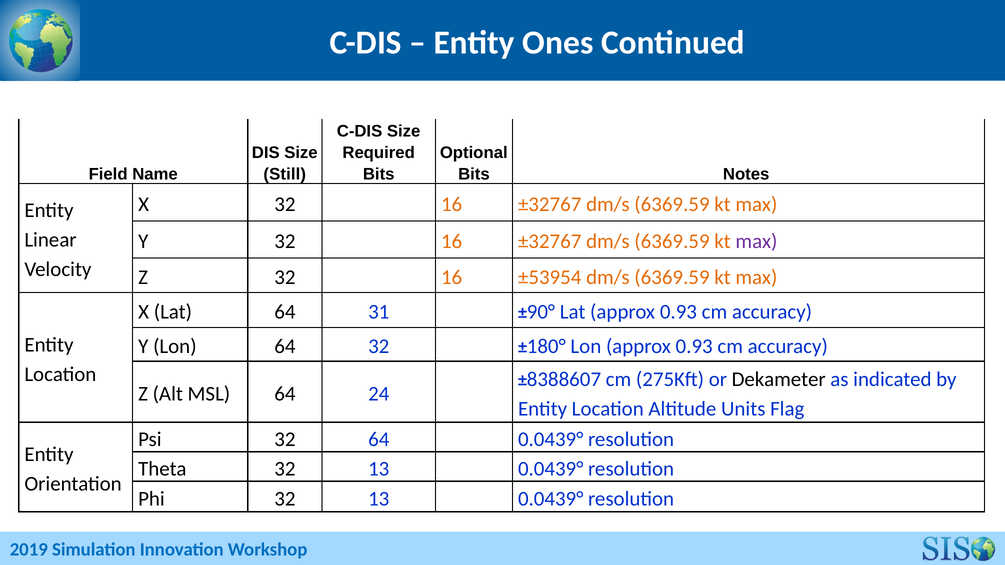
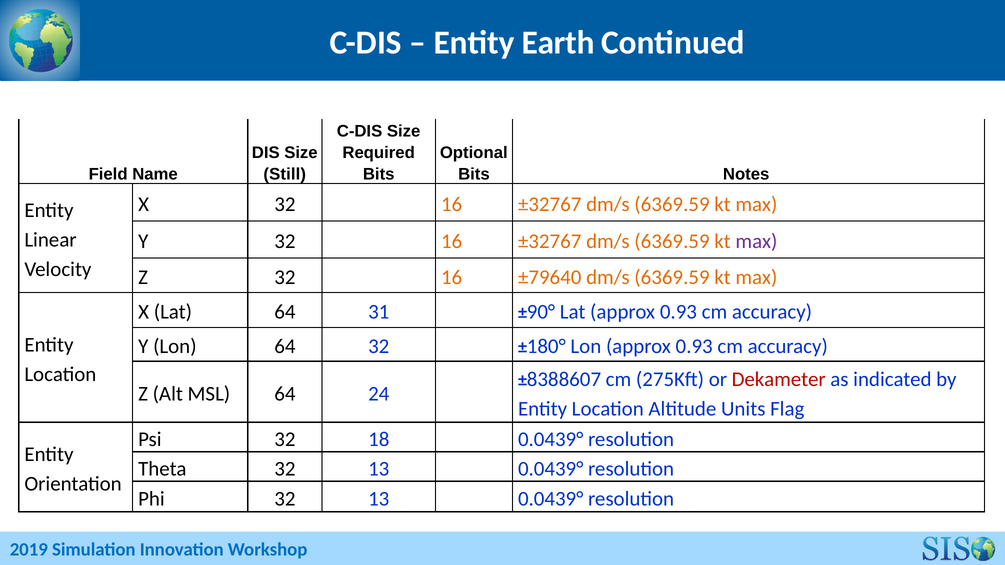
Ones: Ones -> Earth
±53954: ±53954 -> ±79640
Dekameter colour: black -> red
32 64: 64 -> 18
